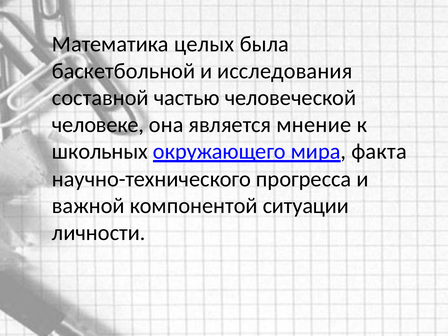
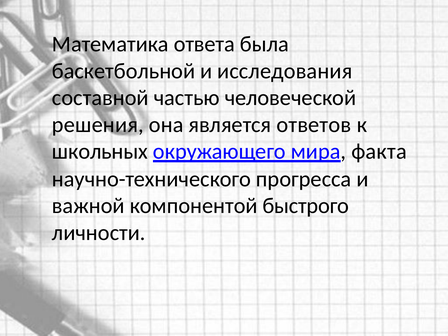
целых: целых -> ответа
человеке: человеке -> решения
мнение: мнение -> ответов
ситуации: ситуации -> быстрого
